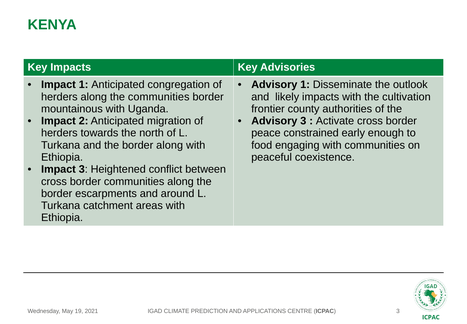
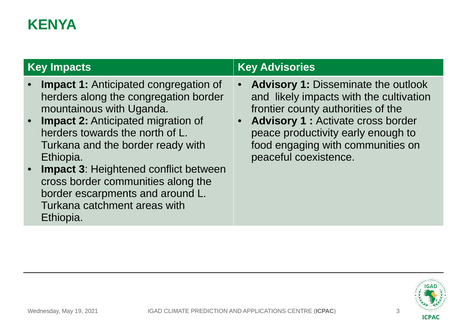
the communities: communities -> congregation
3 at (303, 121): 3 -> 1
constrained: constrained -> productivity
border along: along -> ready
